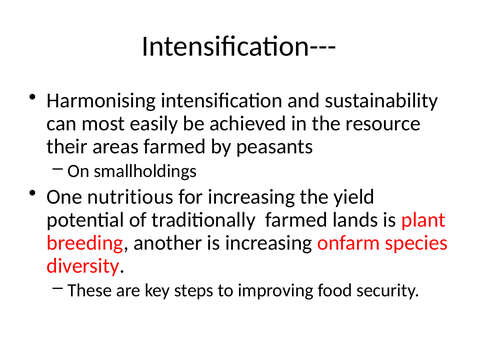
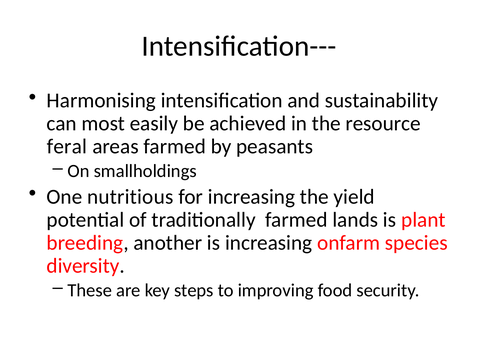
their: their -> feral
